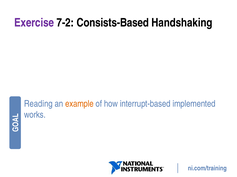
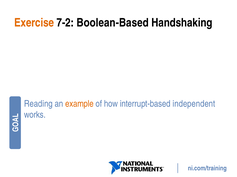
Exercise colour: purple -> orange
Consists-Based: Consists-Based -> Boolean-Based
implemented: implemented -> independent
